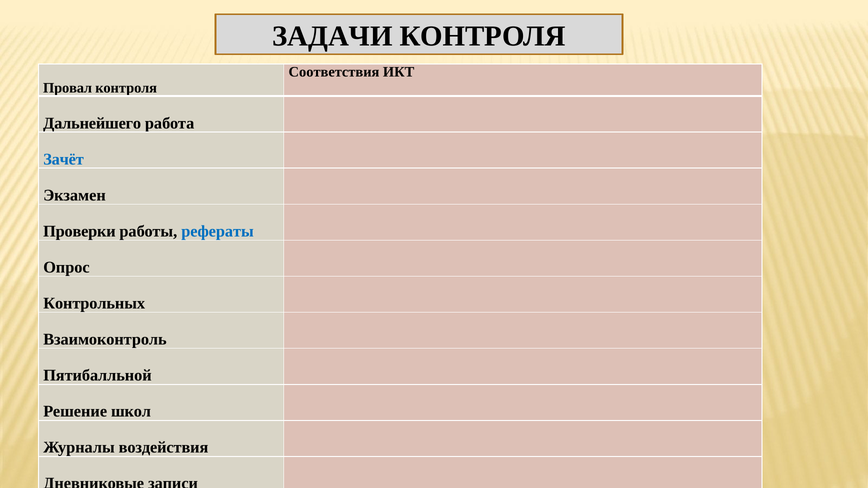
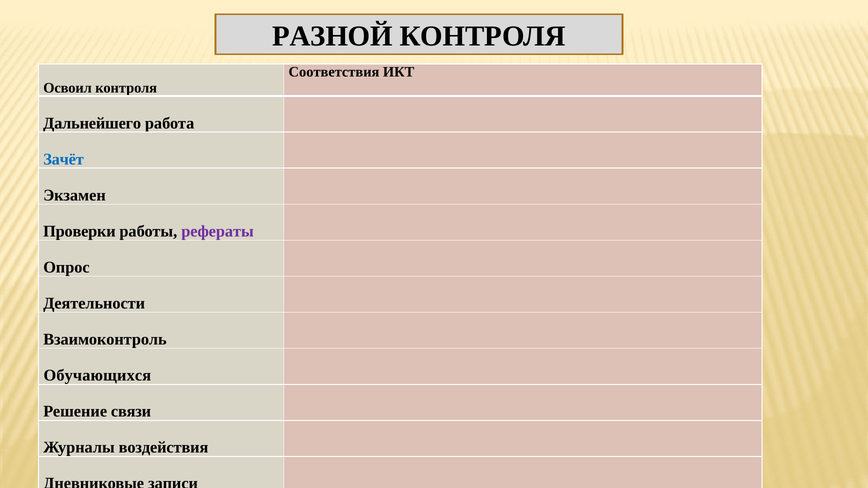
ЗАДАЧИ: ЗАДАЧИ -> РАЗНОЙ
Провал: Провал -> Освоил
рефераты colour: blue -> purple
Контрольных: Контрольных -> Деятельности
Пятибалльной: Пятибалльной -> Обучающихся
школ: школ -> связи
